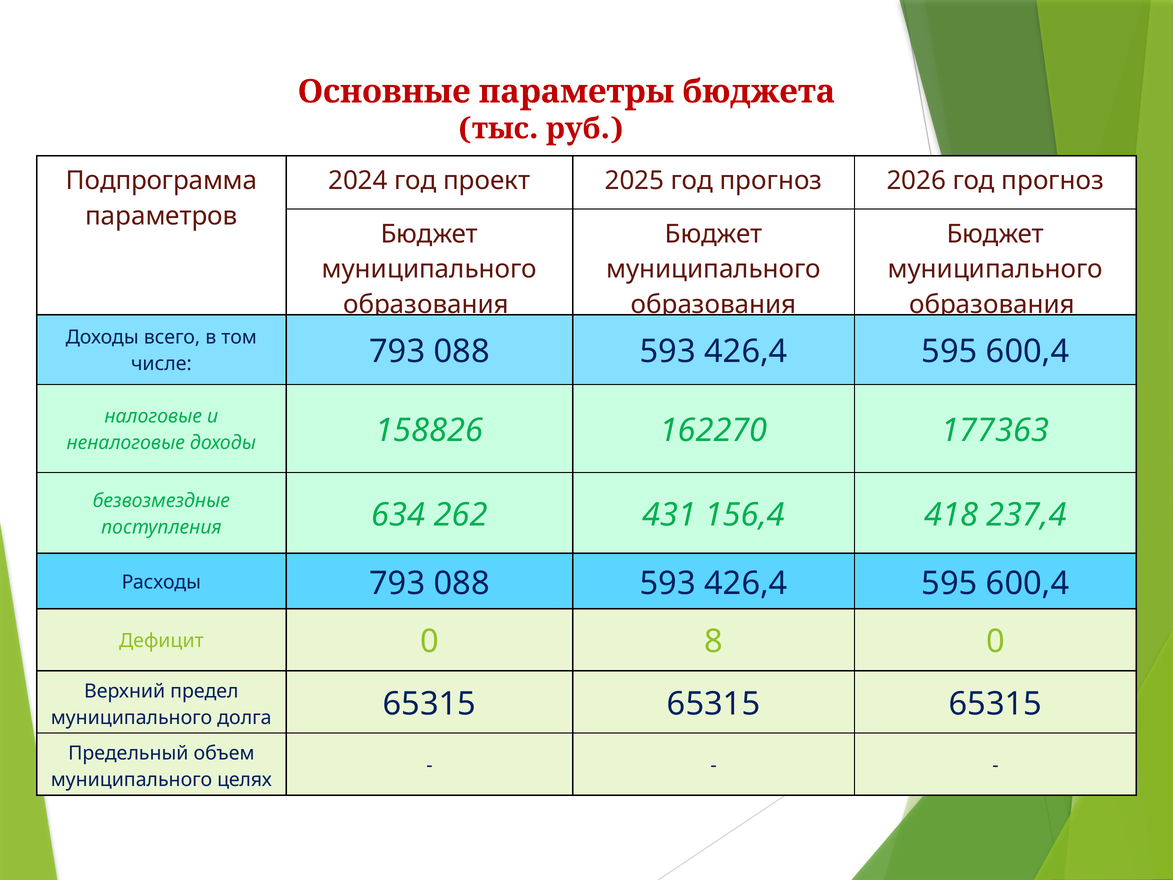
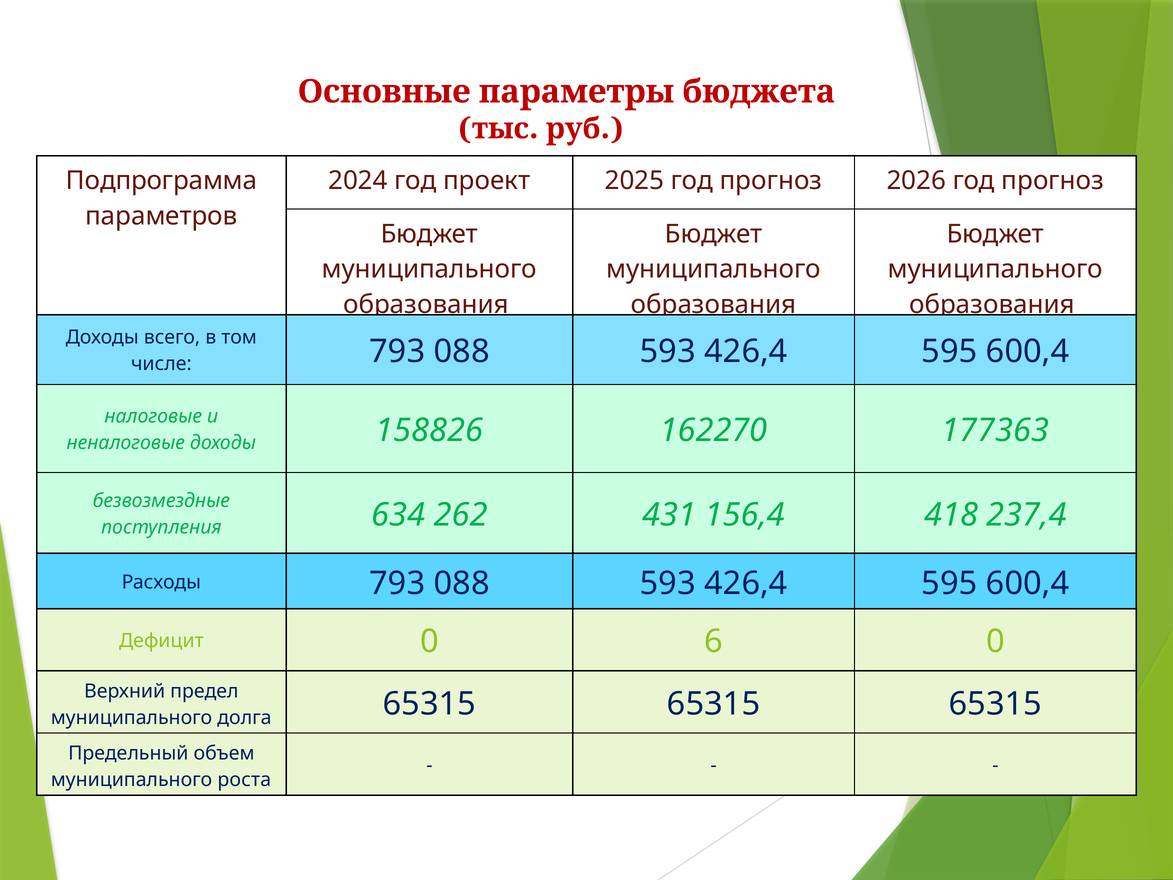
8: 8 -> 6
целях: целях -> роста
